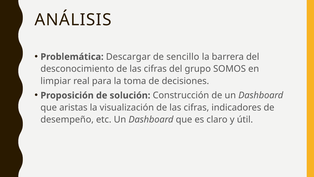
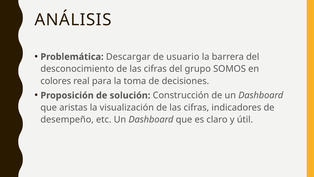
sencillo: sencillo -> usuario
limpiar: limpiar -> colores
